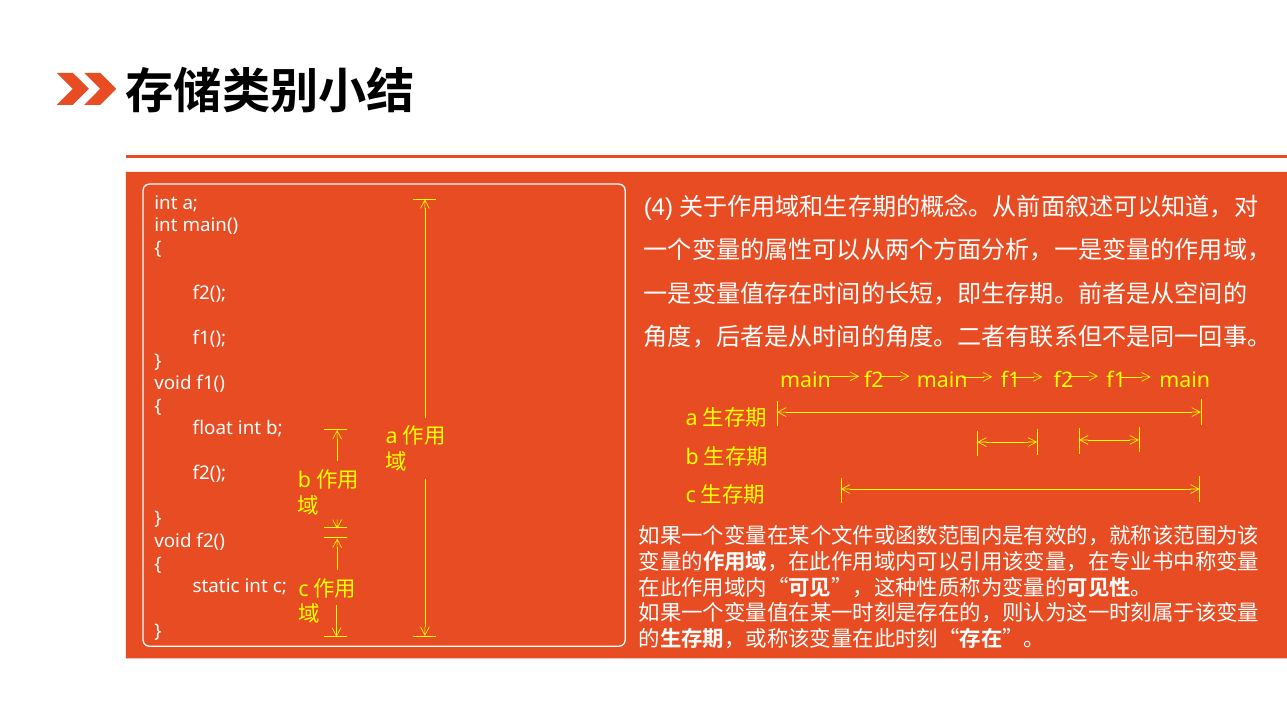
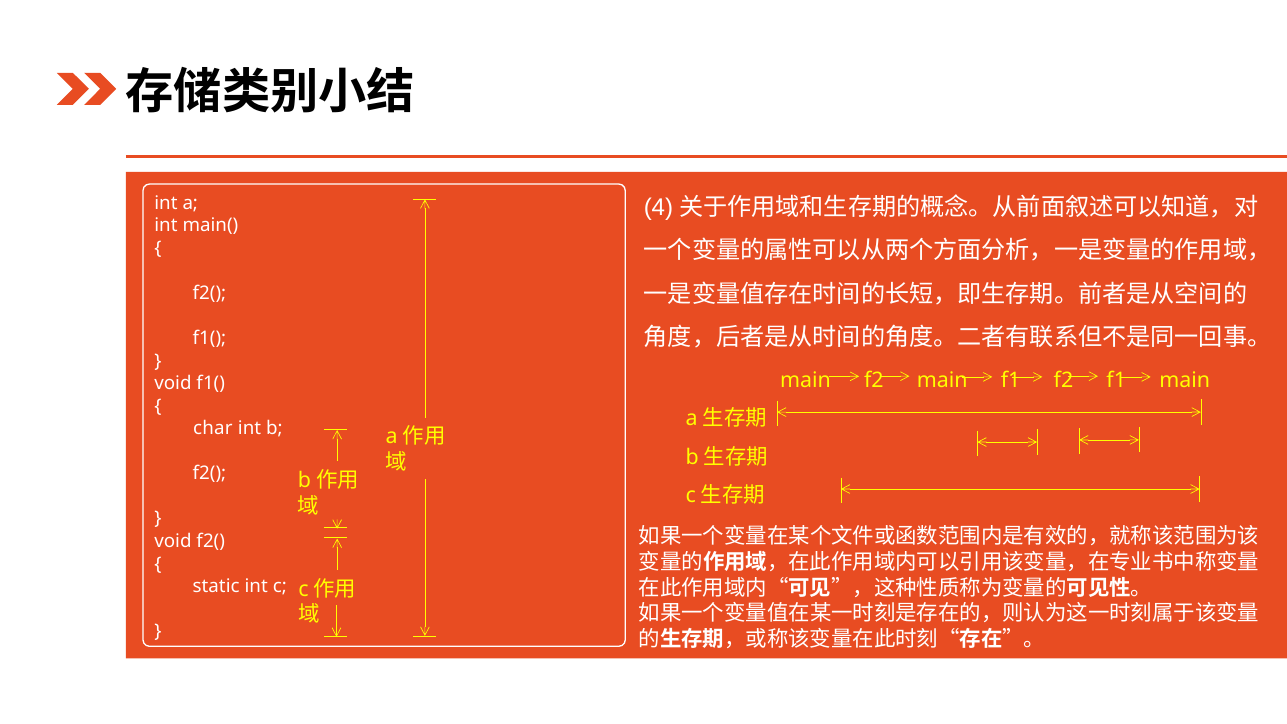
float: float -> char
